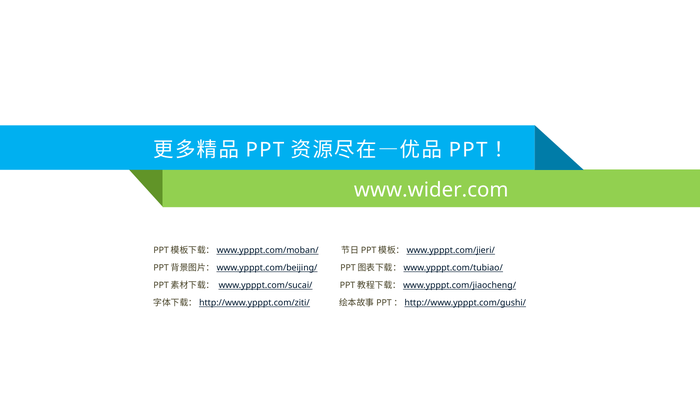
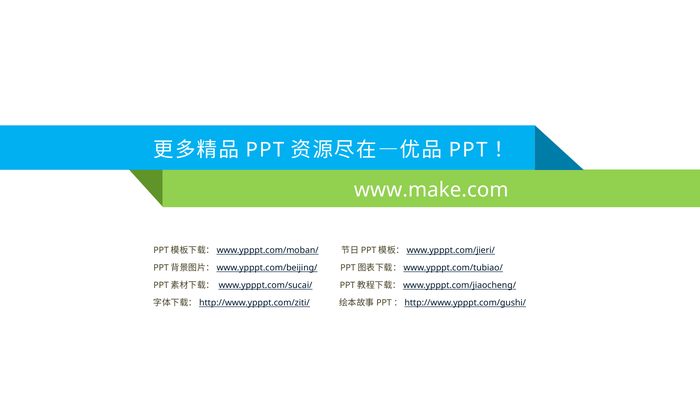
www.wider.com: www.wider.com -> www.make.com
